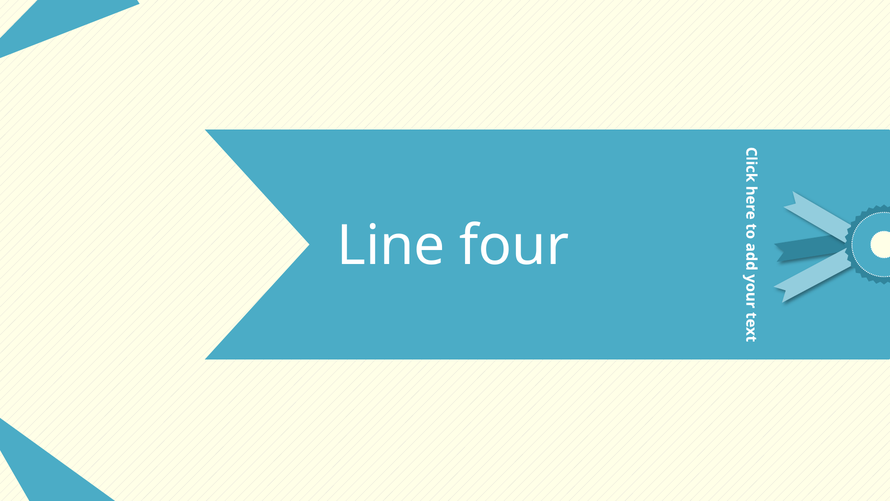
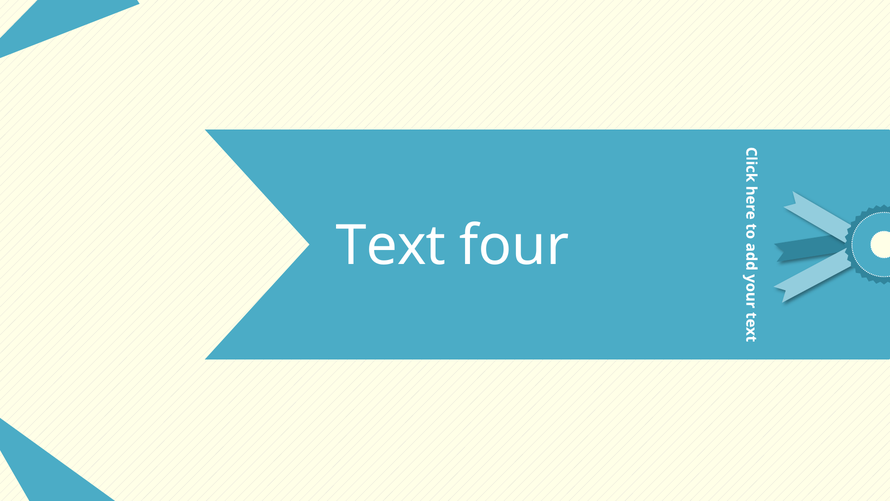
Line: Line -> Text
